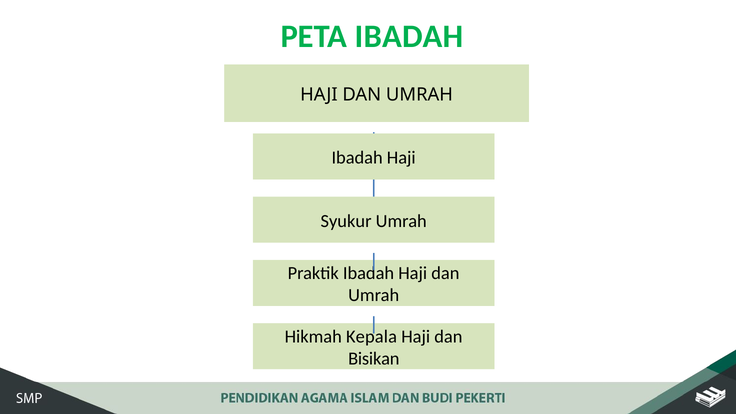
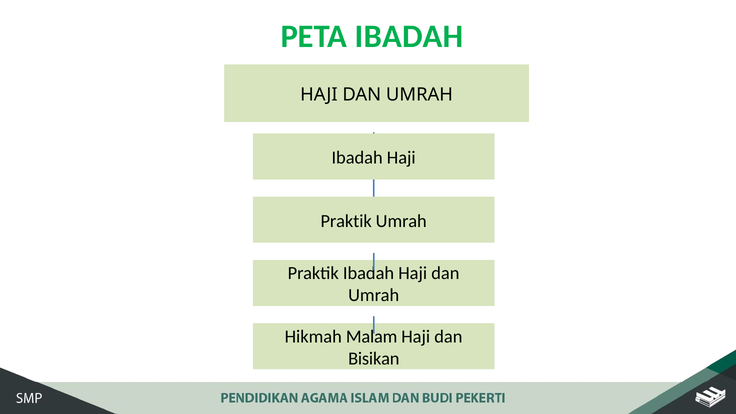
Syukur at (346, 221): Syukur -> Praktik
Kepala: Kepala -> Malam
